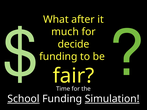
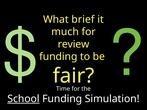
after: after -> brief
decide: decide -> review
Simulation underline: present -> none
